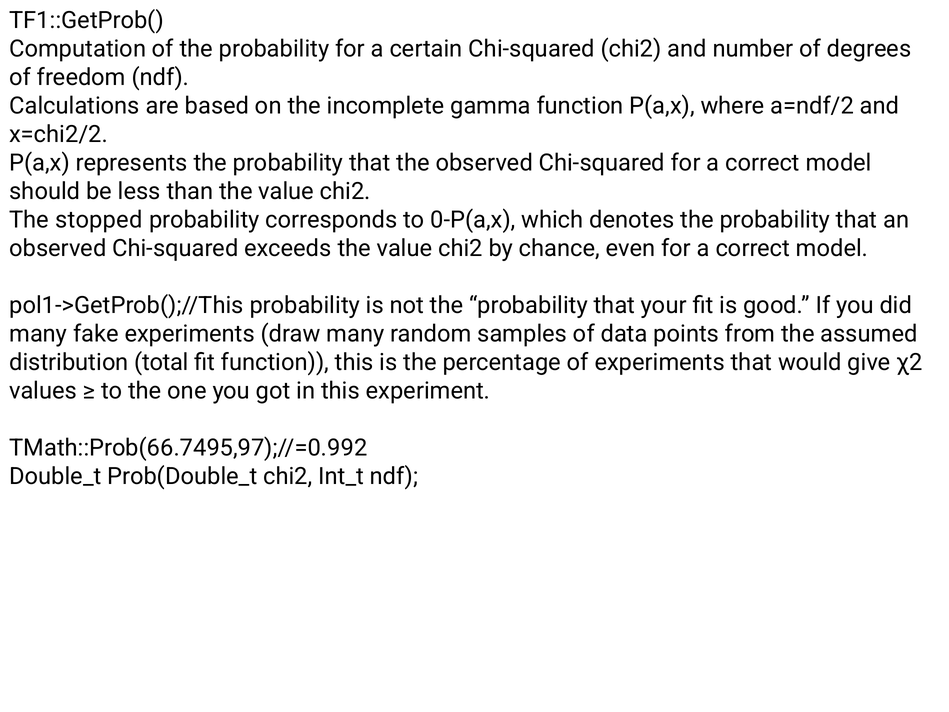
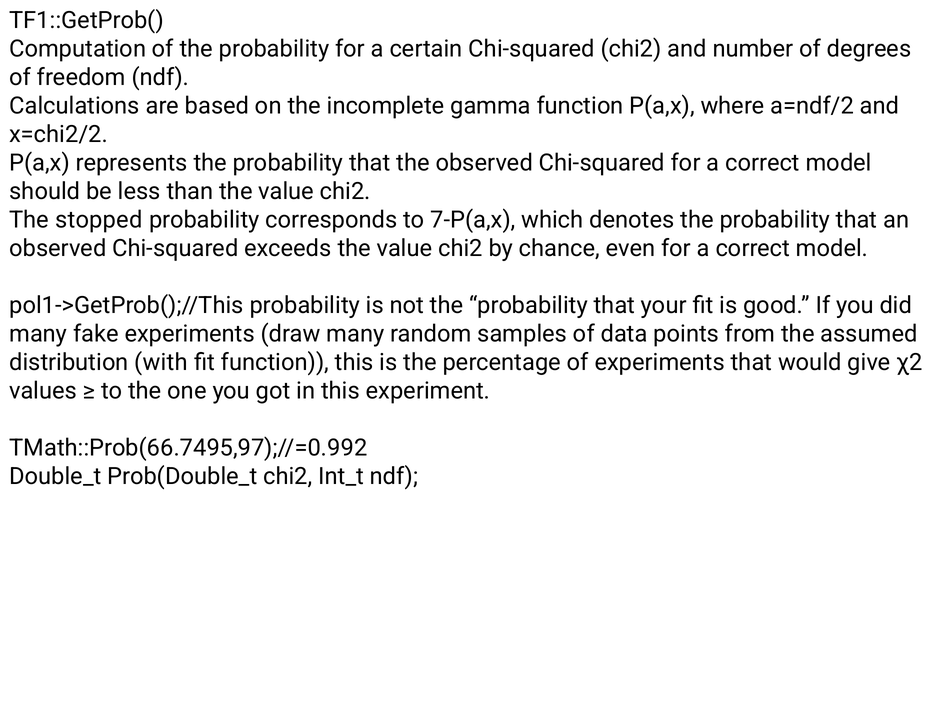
0-P(a,x: 0-P(a,x -> 7-P(a,x
total: total -> with
